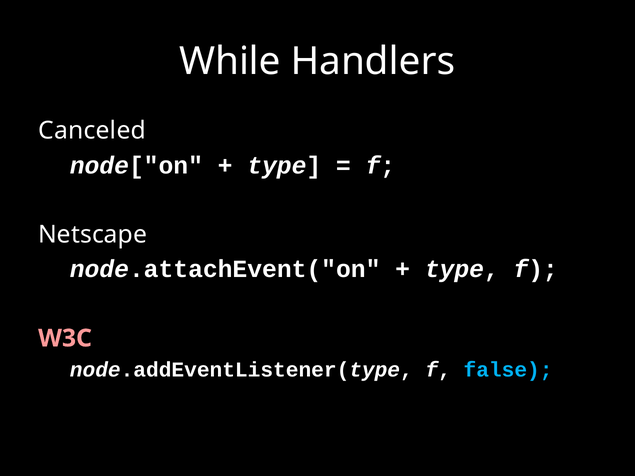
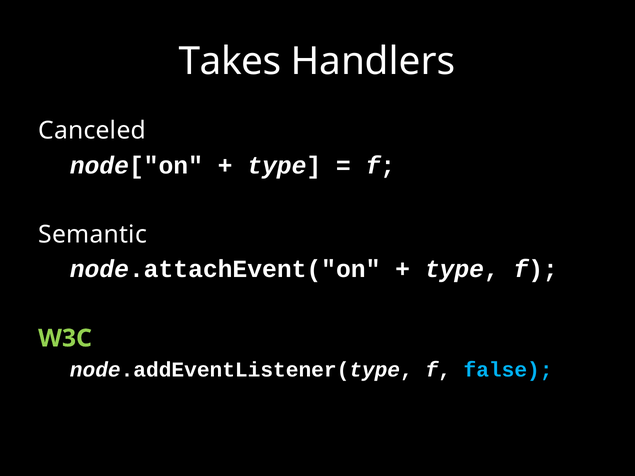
While: While -> Takes
Netscape: Netscape -> Semantic
W3C colour: pink -> light green
